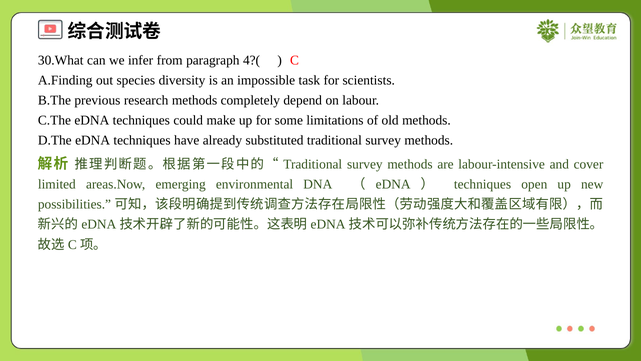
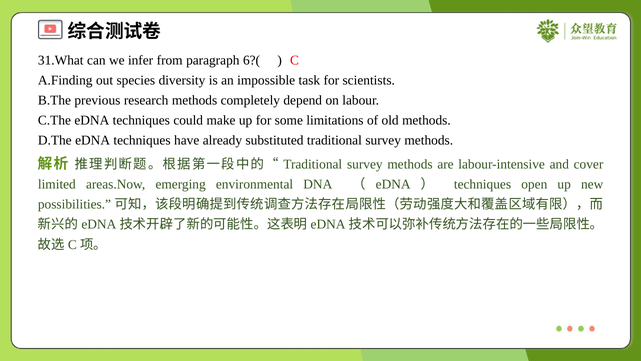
30.What: 30.What -> 31.What
4?(: 4?( -> 6?(
